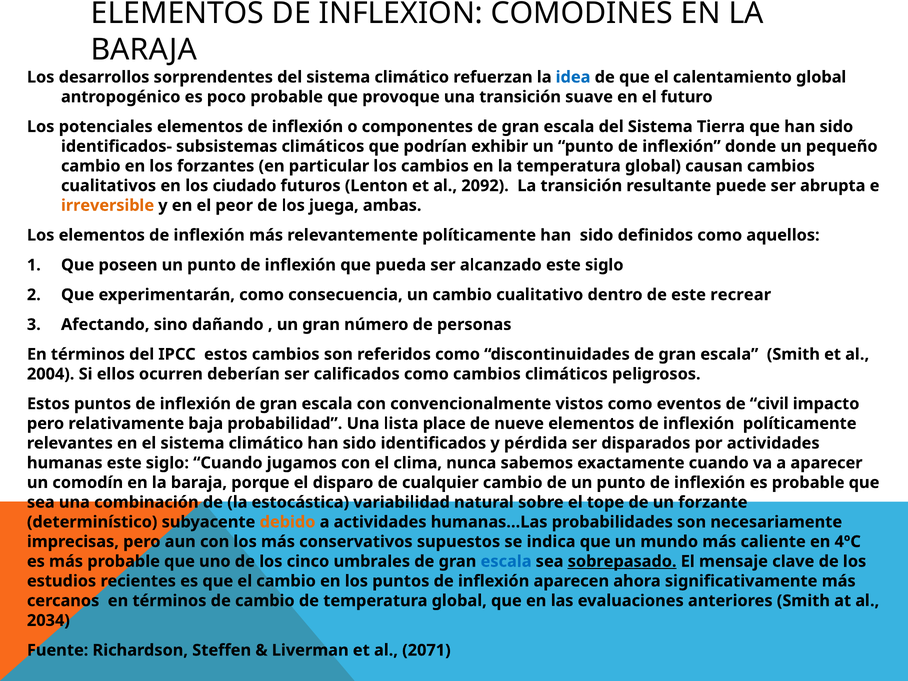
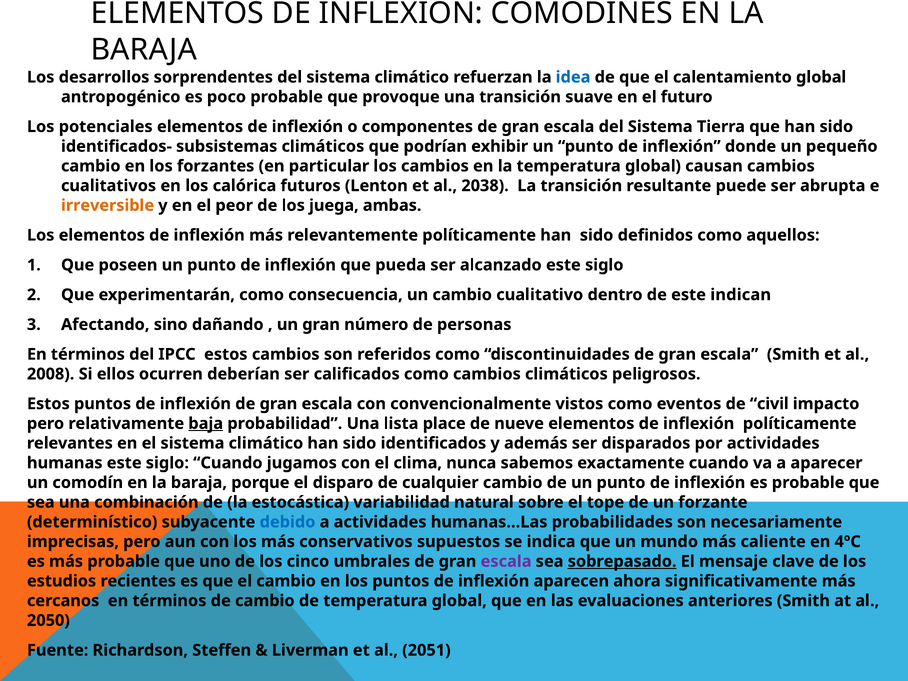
ciudado: ciudado -> calórica
2092: 2092 -> 2038
recrear: recrear -> indican
2004: 2004 -> 2008
baja underline: none -> present
pérdida: pérdida -> además
debido colour: orange -> blue
escala at (506, 561) colour: blue -> purple
2034: 2034 -> 2050
2071: 2071 -> 2051
